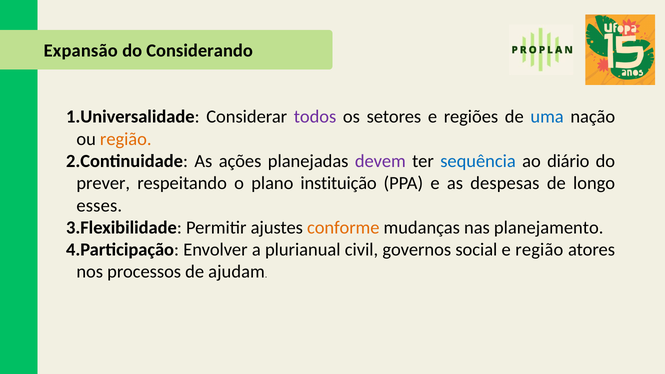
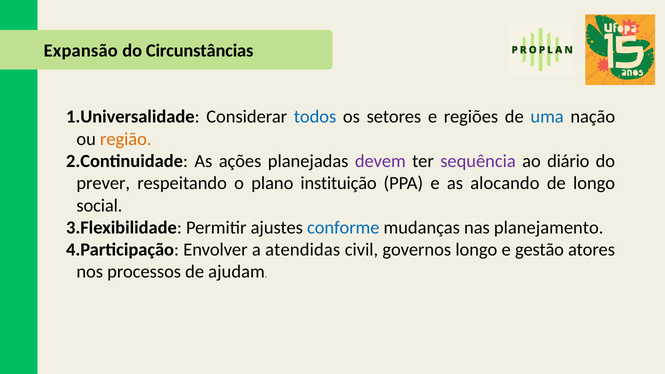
Considerando: Considerando -> Circunstâncias
todos colour: purple -> blue
sequência colour: blue -> purple
despesas: despesas -> alocando
esses: esses -> social
conforme colour: orange -> blue
plurianual: plurianual -> atendidas
governos social: social -> longo
e região: região -> gestão
